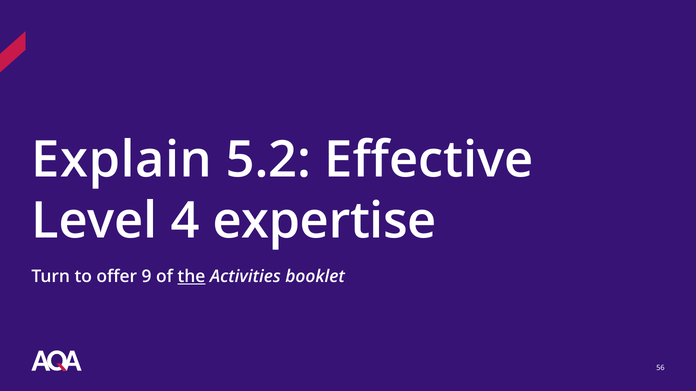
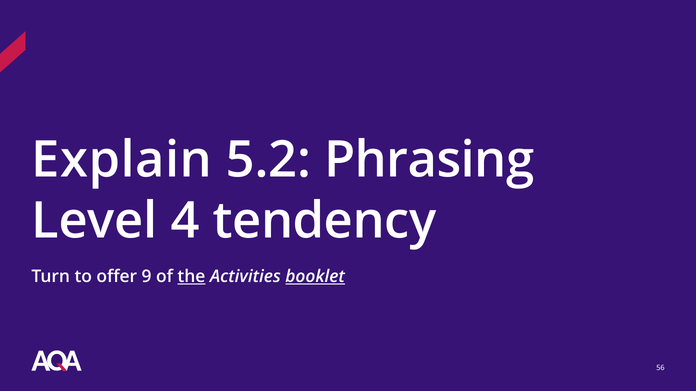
Effective: Effective -> Phrasing
expertise: expertise -> tendency
booklet underline: none -> present
